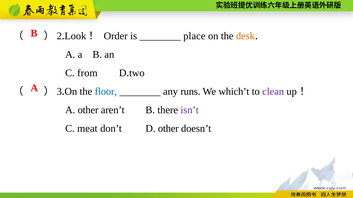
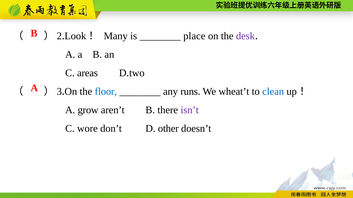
Order: Order -> Many
desk colour: orange -> purple
from: from -> areas
which’t: which’t -> wheat’t
clean colour: purple -> blue
A other: other -> grow
meat: meat -> wore
